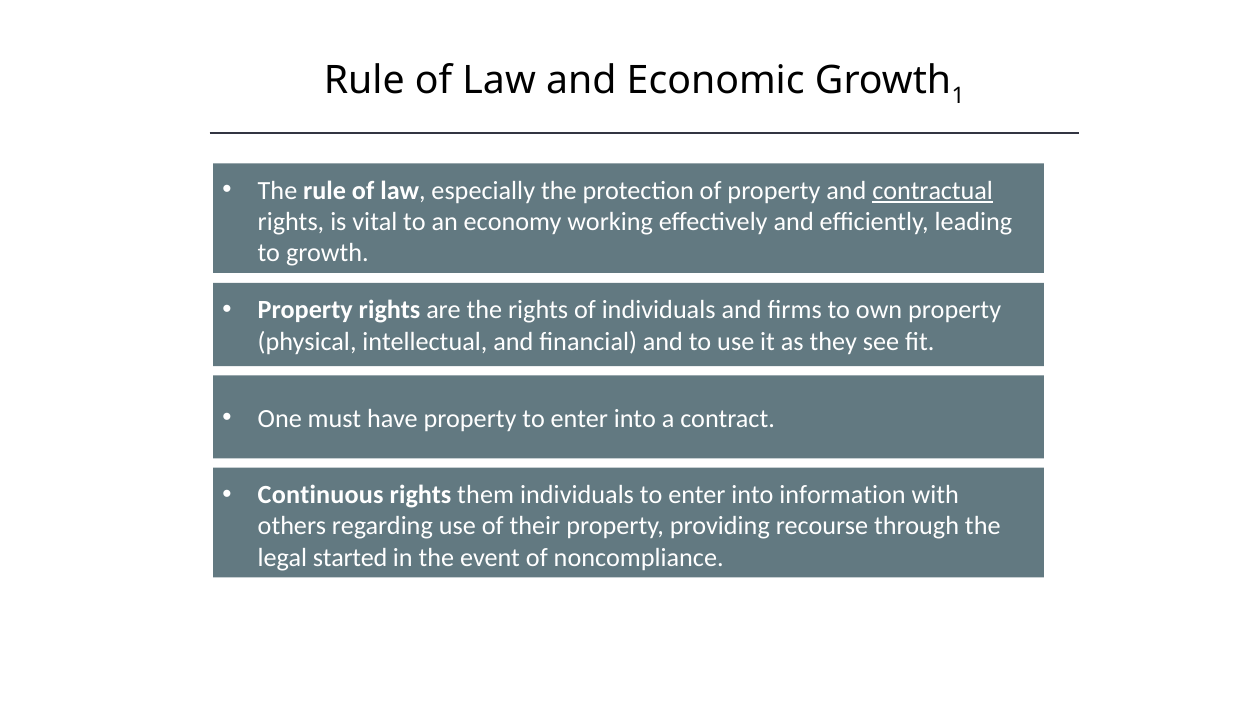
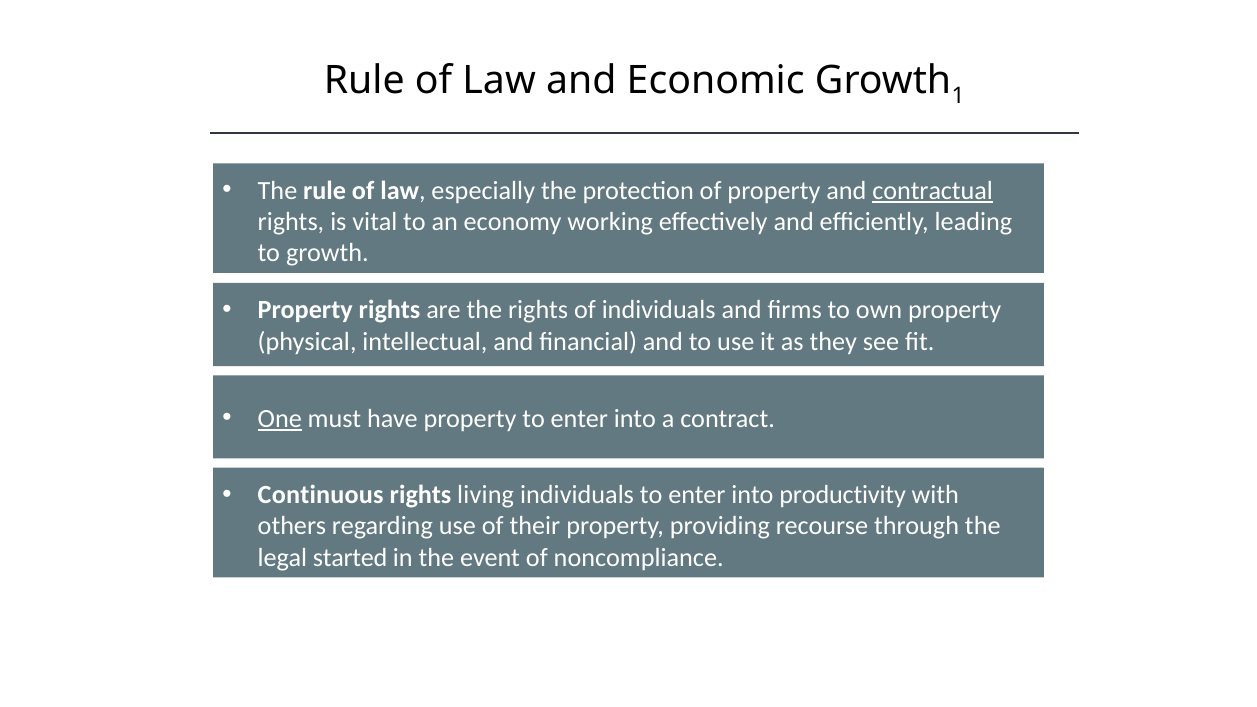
One underline: none -> present
them: them -> living
information: information -> productivity
